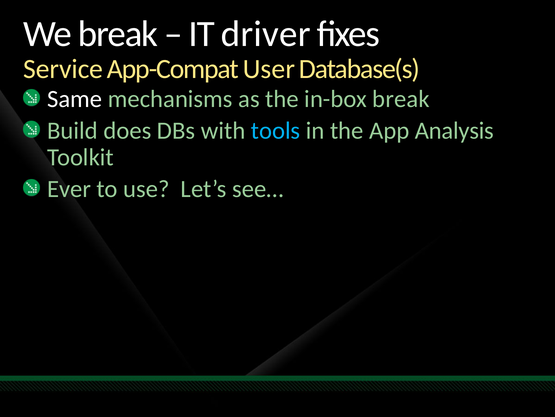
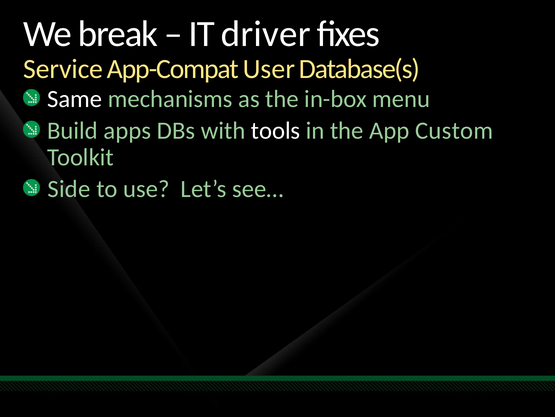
in-box break: break -> menu
does: does -> apps
tools colour: light blue -> white
Analysis: Analysis -> Custom
Ever: Ever -> Side
